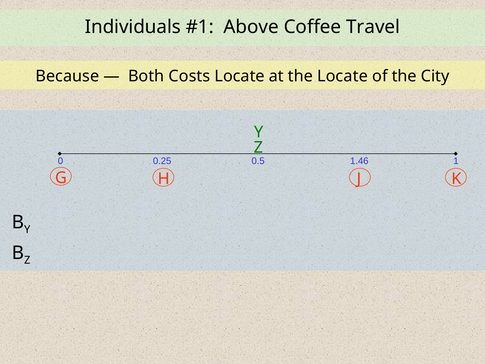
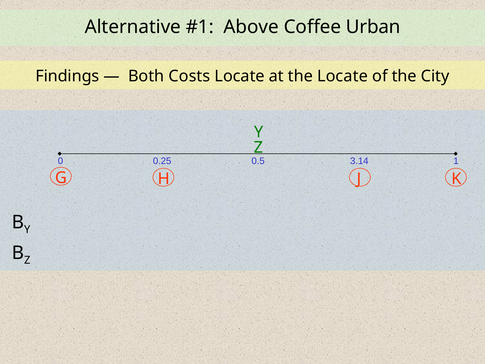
Individuals: Individuals -> Alternative
Travel: Travel -> Urban
Because: Because -> Findings
1.46: 1.46 -> 3.14
